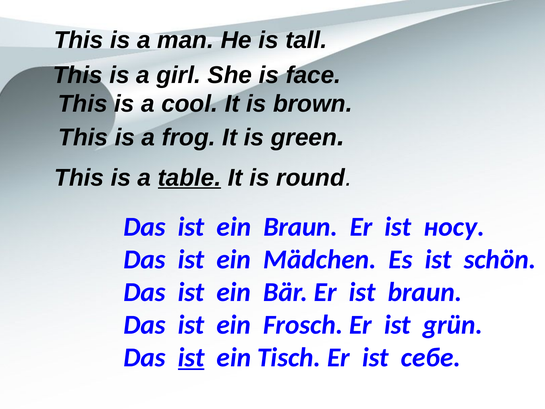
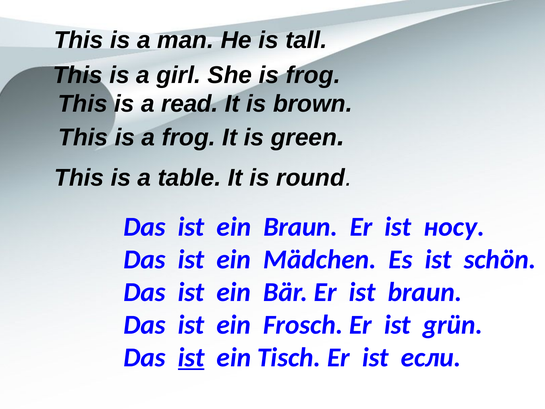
is face: face -> frog
cool: cool -> read
table underline: present -> none
себе: себе -> если
